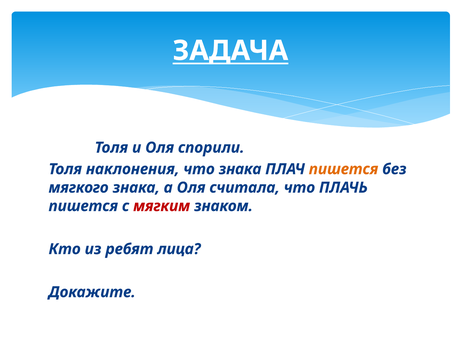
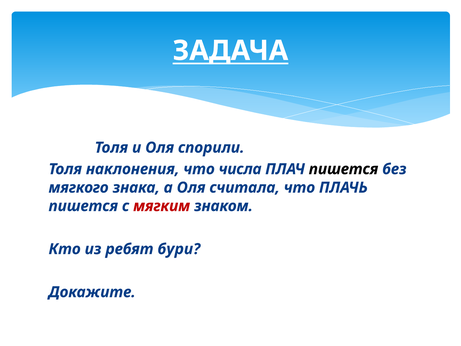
что знака: знака -> числа
пишется at (344, 169) colour: orange -> black
лица: лица -> бури
